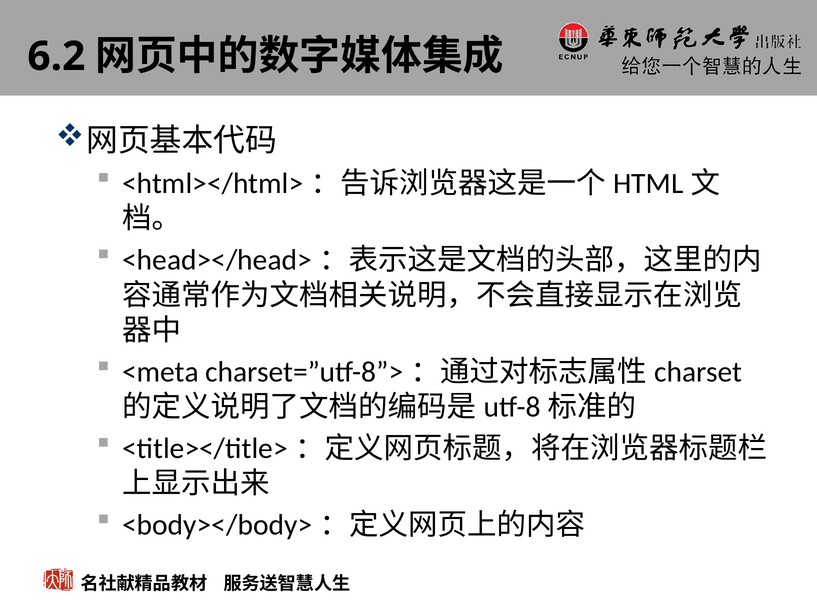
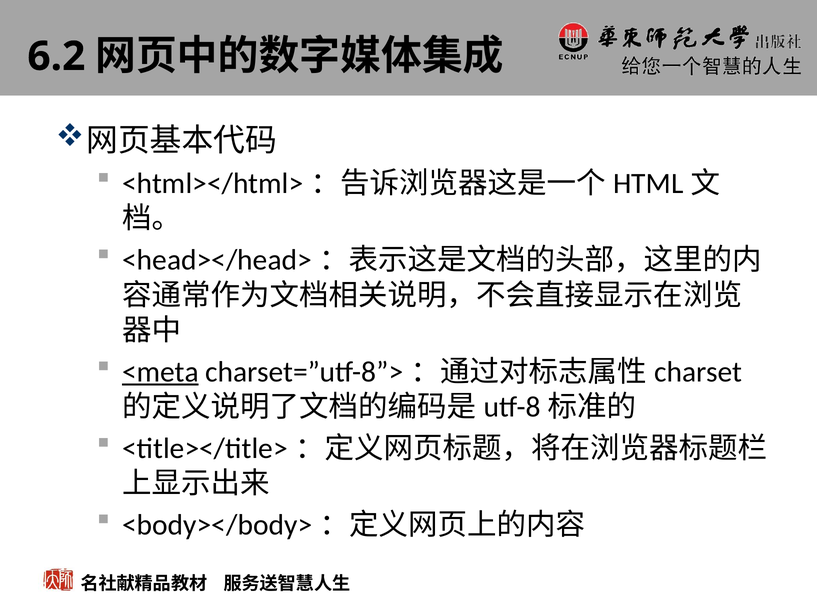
<meta underline: none -> present
